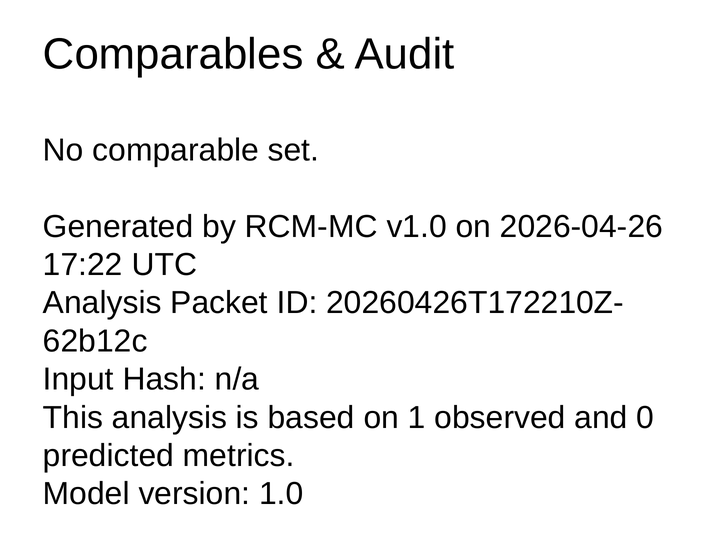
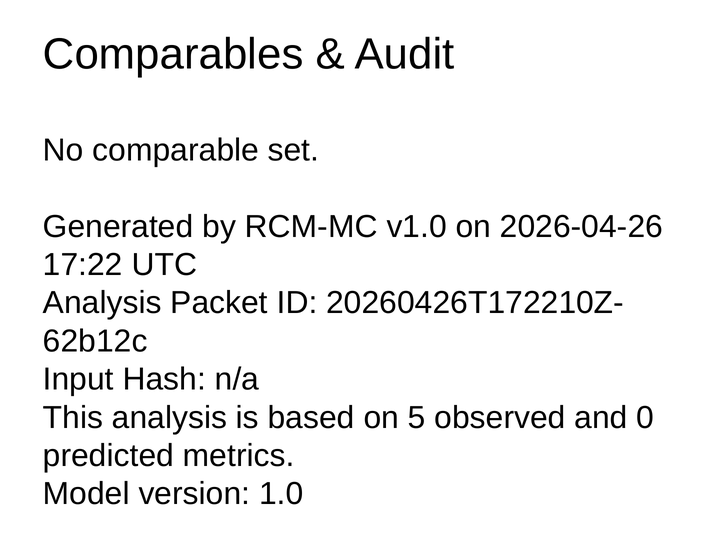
1: 1 -> 5
